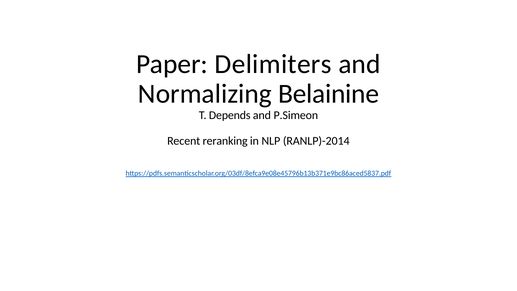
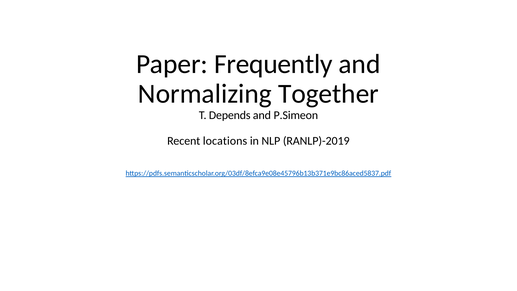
Delimiters: Delimiters -> Frequently
Belainine: Belainine -> Together
reranking: reranking -> locations
RANLP)-2014: RANLP)-2014 -> RANLP)-2019
